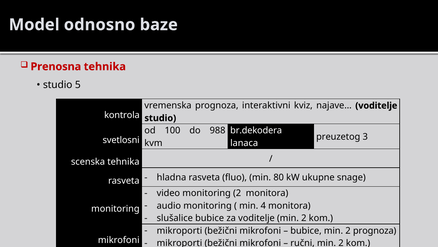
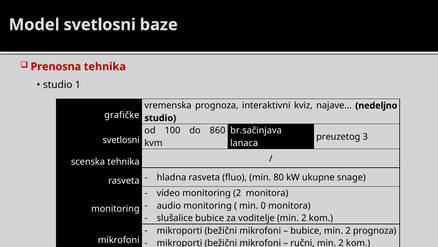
Model odnosno: odnosno -> svetlosni
5: 5 -> 1
najave voditelje: voditelje -> nedeljno
kontrola: kontrola -> grafičke
988: 988 -> 860
br.dekodera: br.dekodera -> br.sačinjava
4: 4 -> 0
